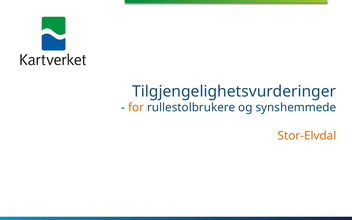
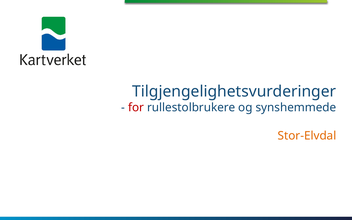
for colour: orange -> red
